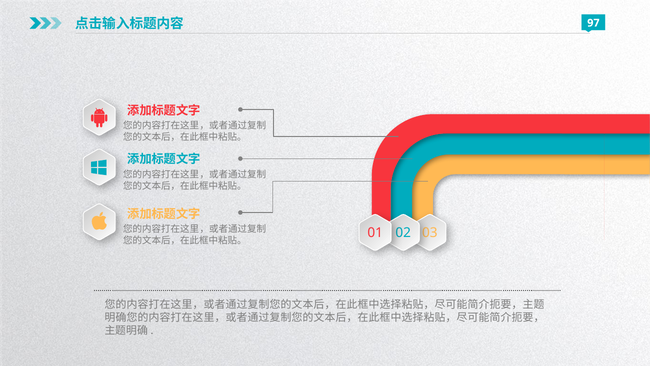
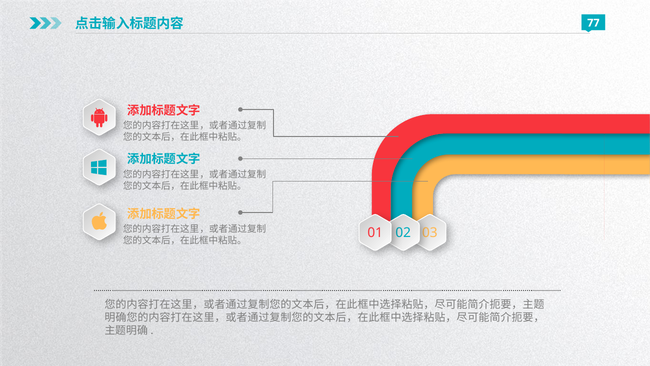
97: 97 -> 77
